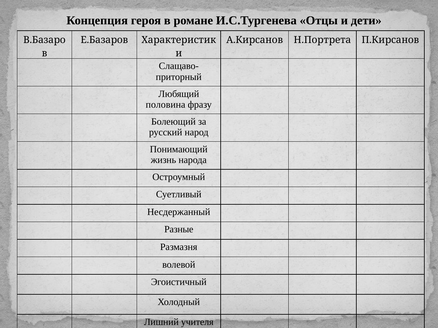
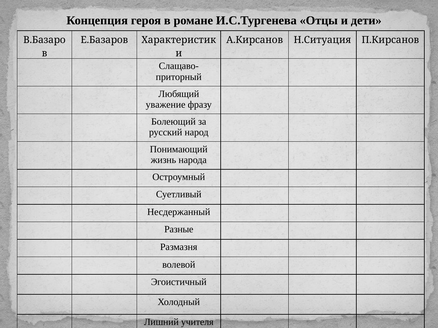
Н.Портрета: Н.Портрета -> Н.Ситуация
половина: половина -> уважение
